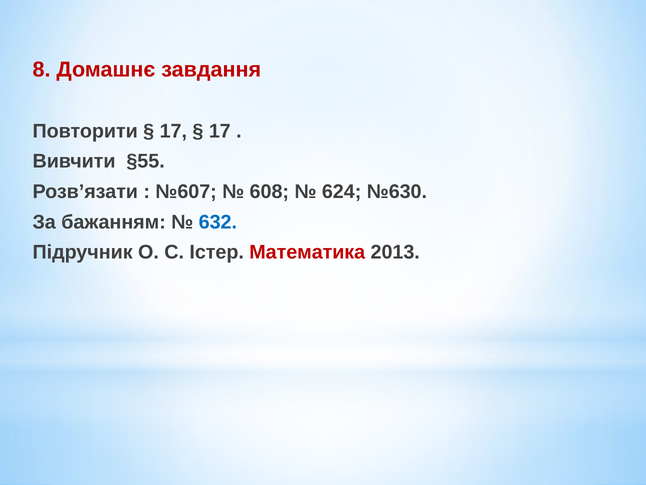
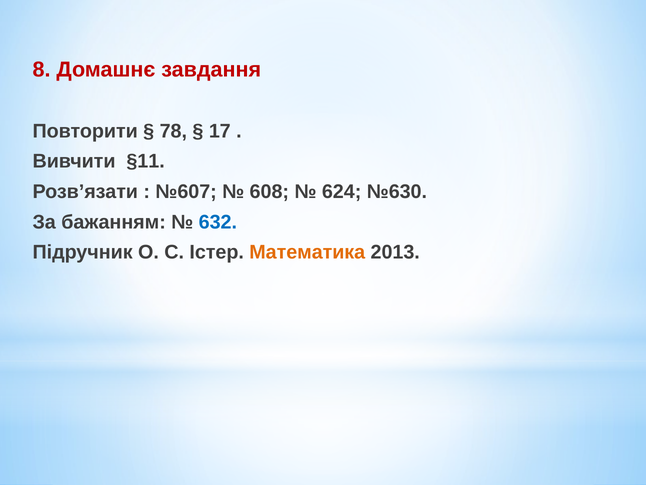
17 at (173, 131): 17 -> 78
§55: §55 -> §11
Математика colour: red -> orange
